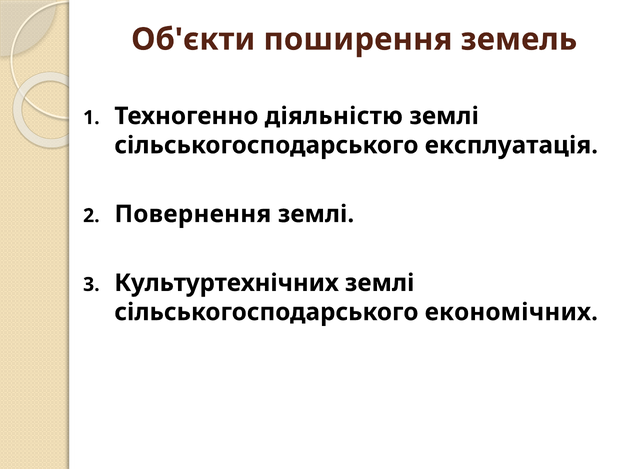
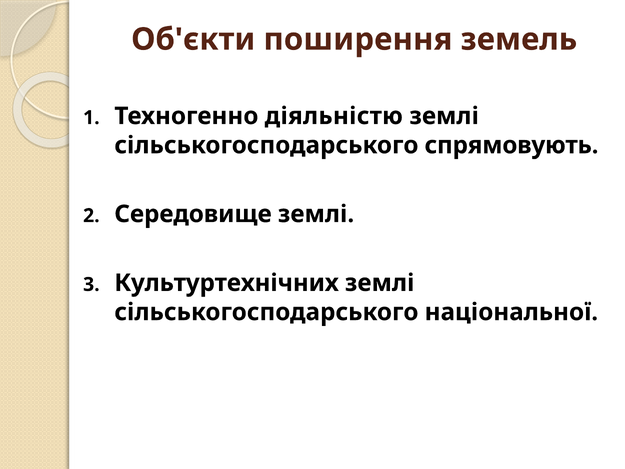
експлуатація: експлуатація -> спрямовують
Повернення: Повернення -> Середовище
економічних: економічних -> національної
